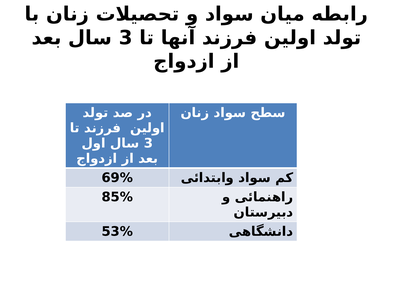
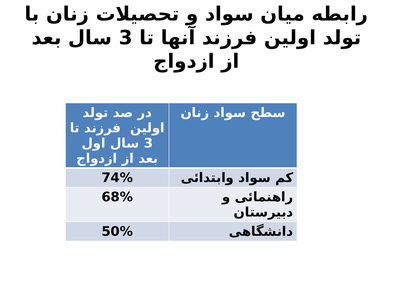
69%: 69% -> 74%
85%: 85% -> 68%
53%: 53% -> 50%
